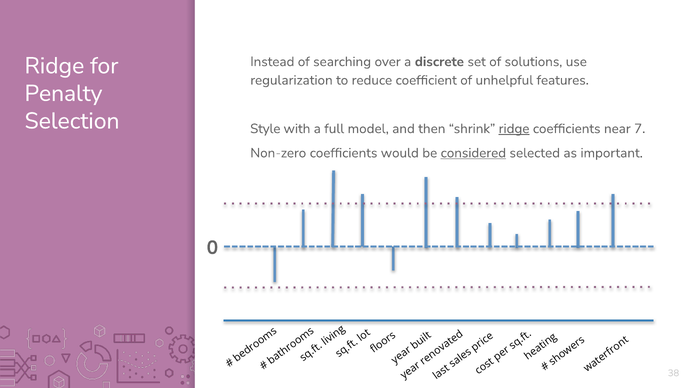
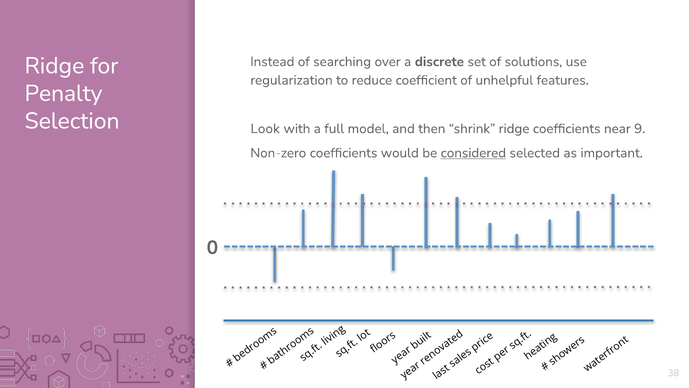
Style: Style -> Look
ridge at (514, 129) underline: present -> none
7: 7 -> 9
